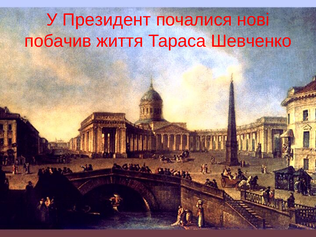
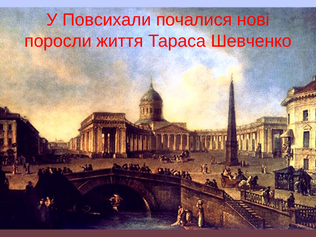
Президент: Президент -> Повсихали
побачив: побачив -> поросли
